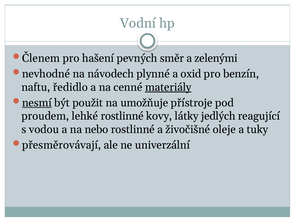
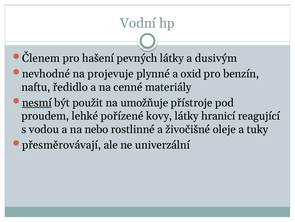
pevných směr: směr -> látky
zelenými: zelenými -> dusivým
návodech: návodech -> projevuje
materiály underline: present -> none
lehké rostlinné: rostlinné -> pořízené
jedlých: jedlých -> hranicí
